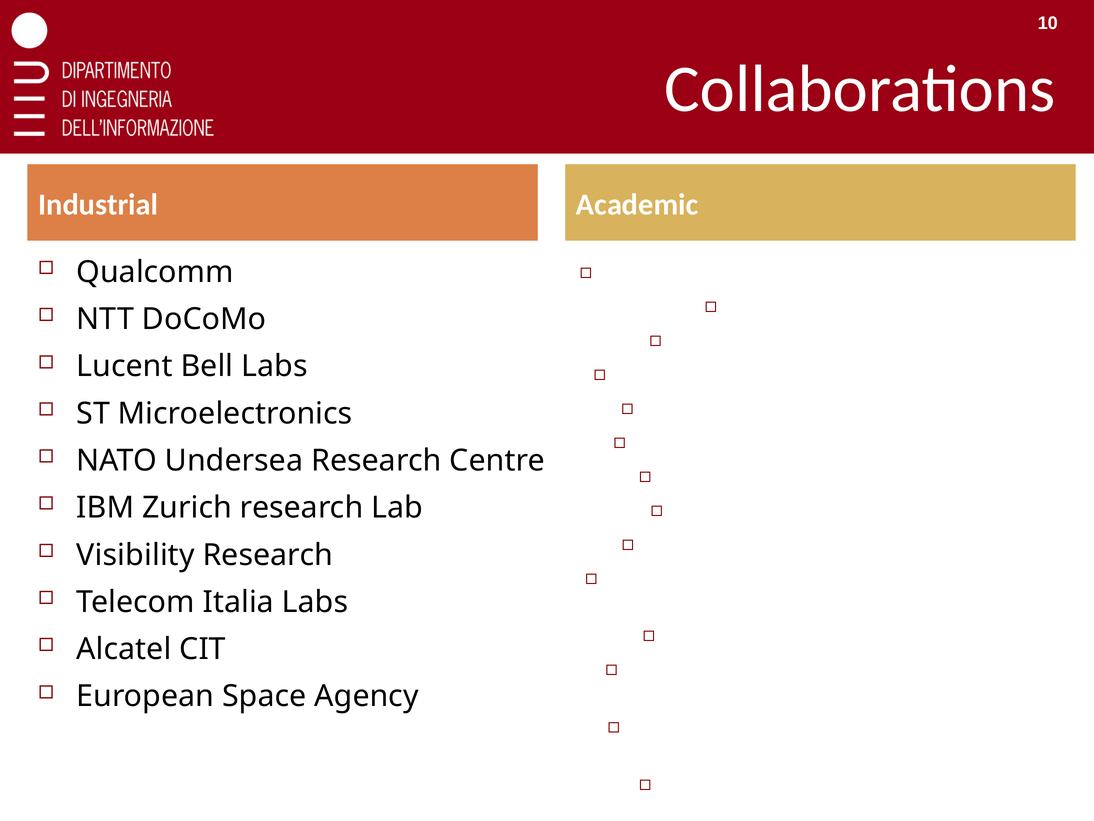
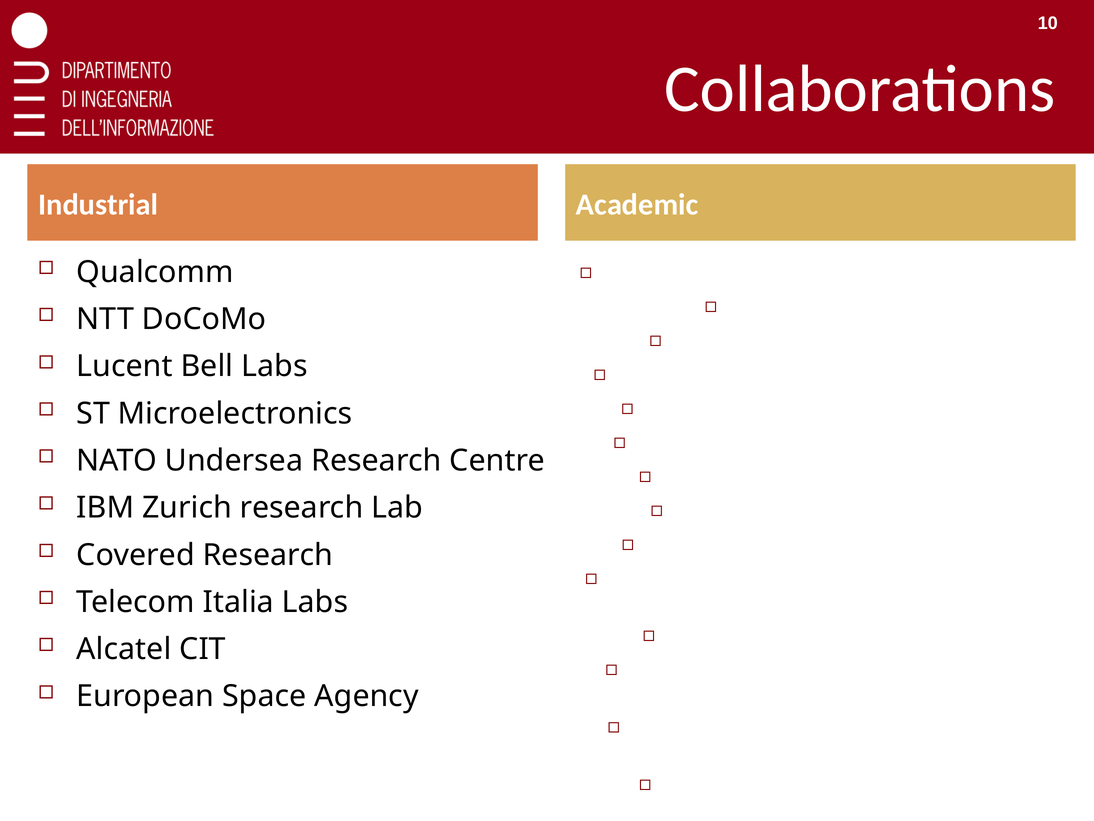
Visibility: Visibility -> Covered
